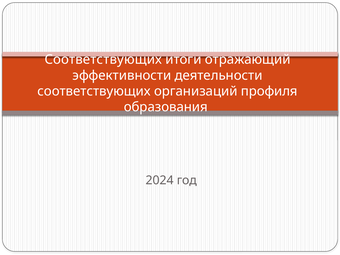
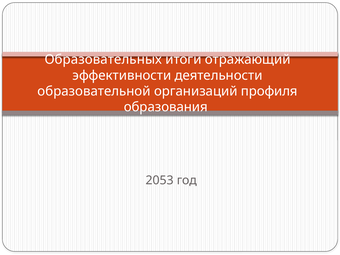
Соответствующих at (103, 60): Соответствующих -> Образовательных
соответствующих at (94, 91): соответствующих -> образовательной
2024: 2024 -> 2053
